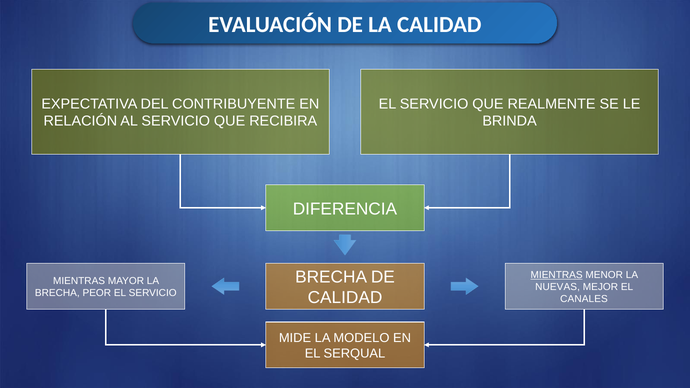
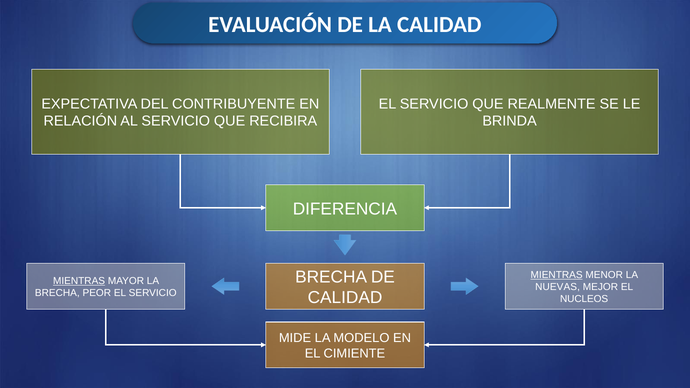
MIENTRAS at (79, 281) underline: none -> present
CANALES: CANALES -> NUCLEOS
SERQUAL: SERQUAL -> CIMIENTE
